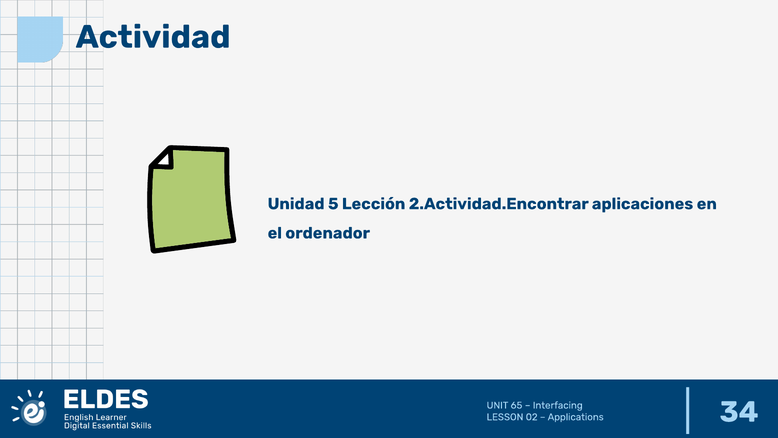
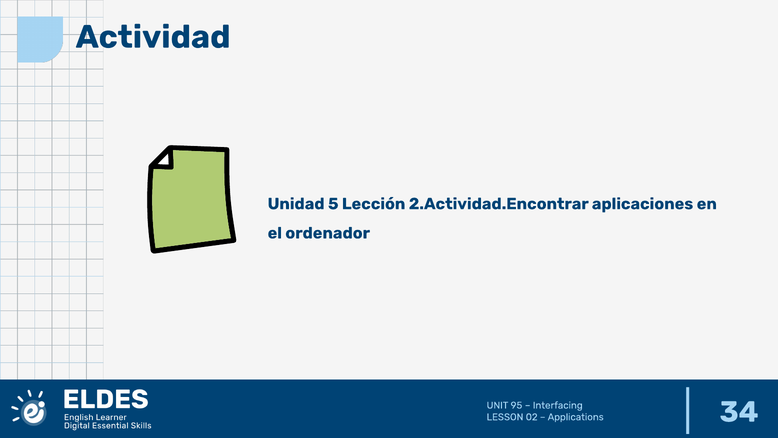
65: 65 -> 95
